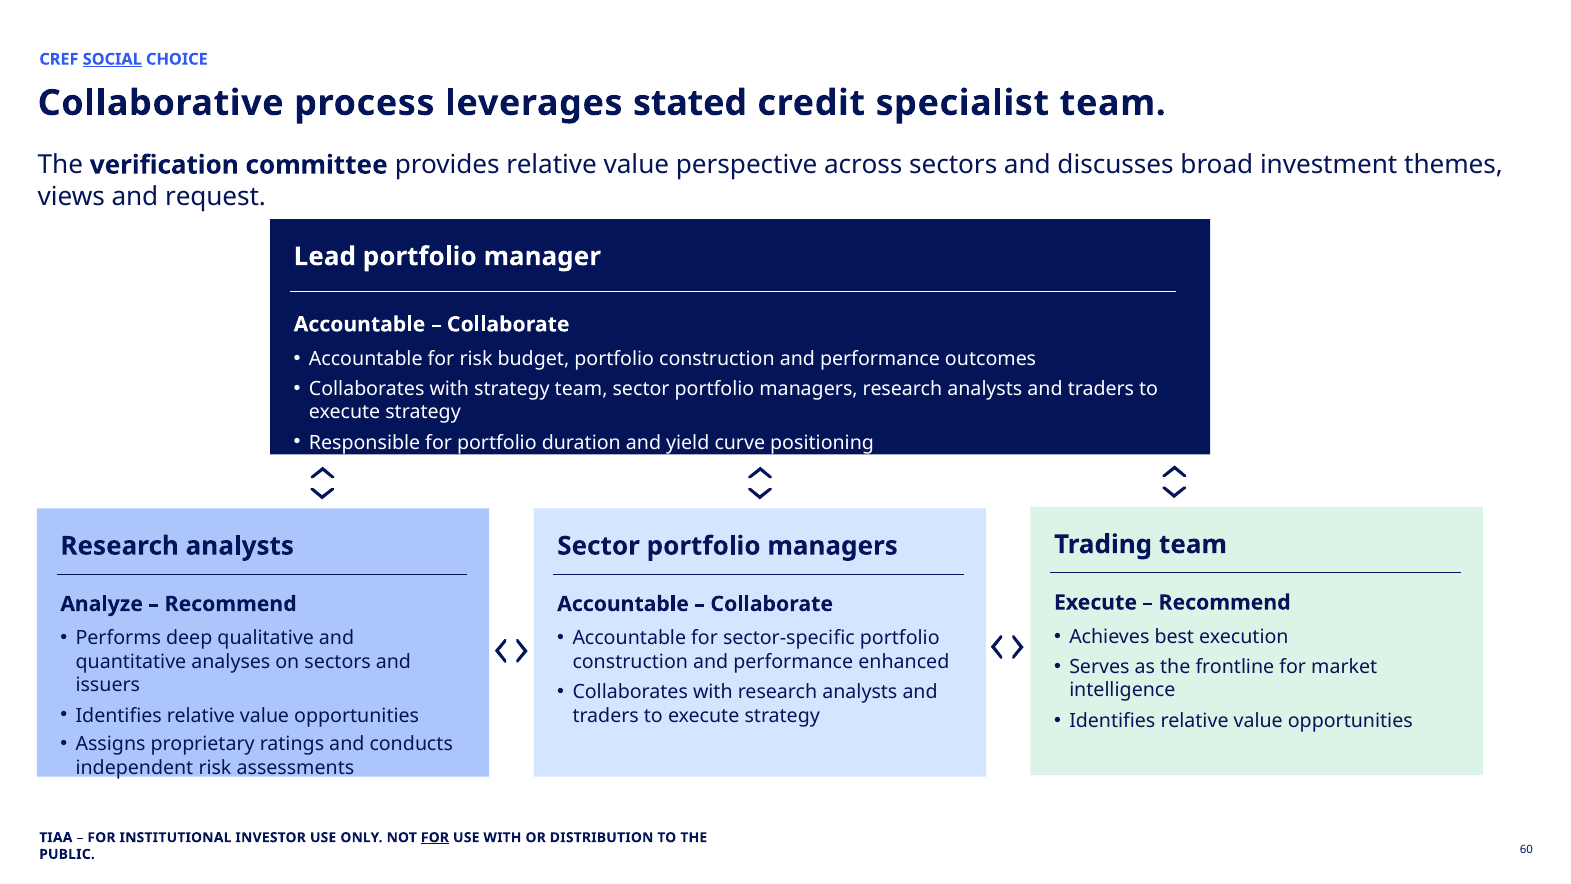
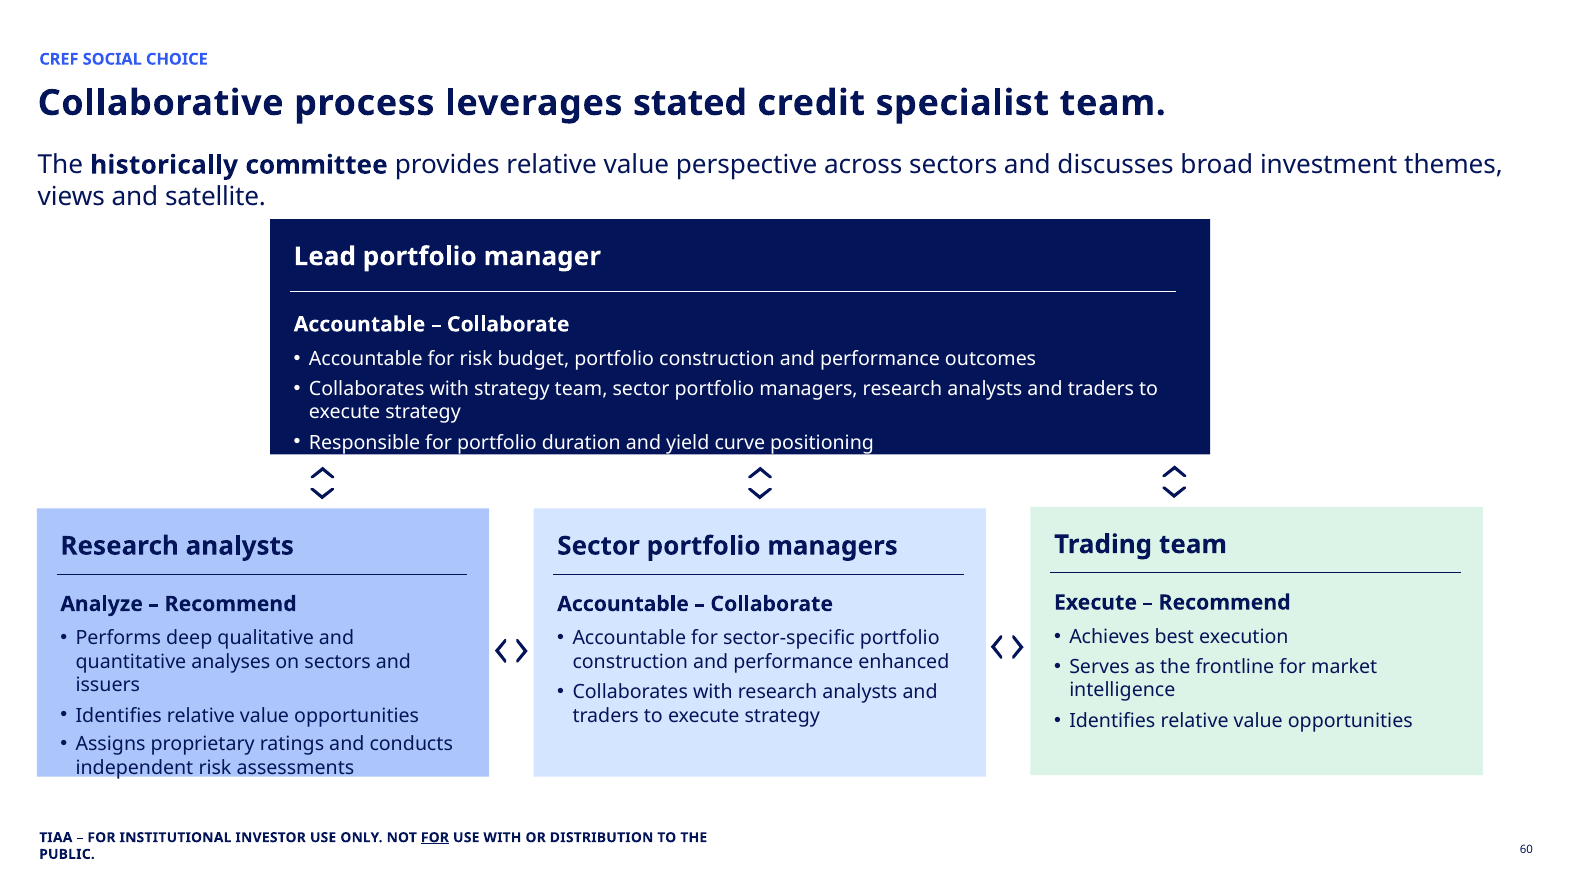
SOCIAL underline: present -> none
verification: verification -> historically
request: request -> satellite
